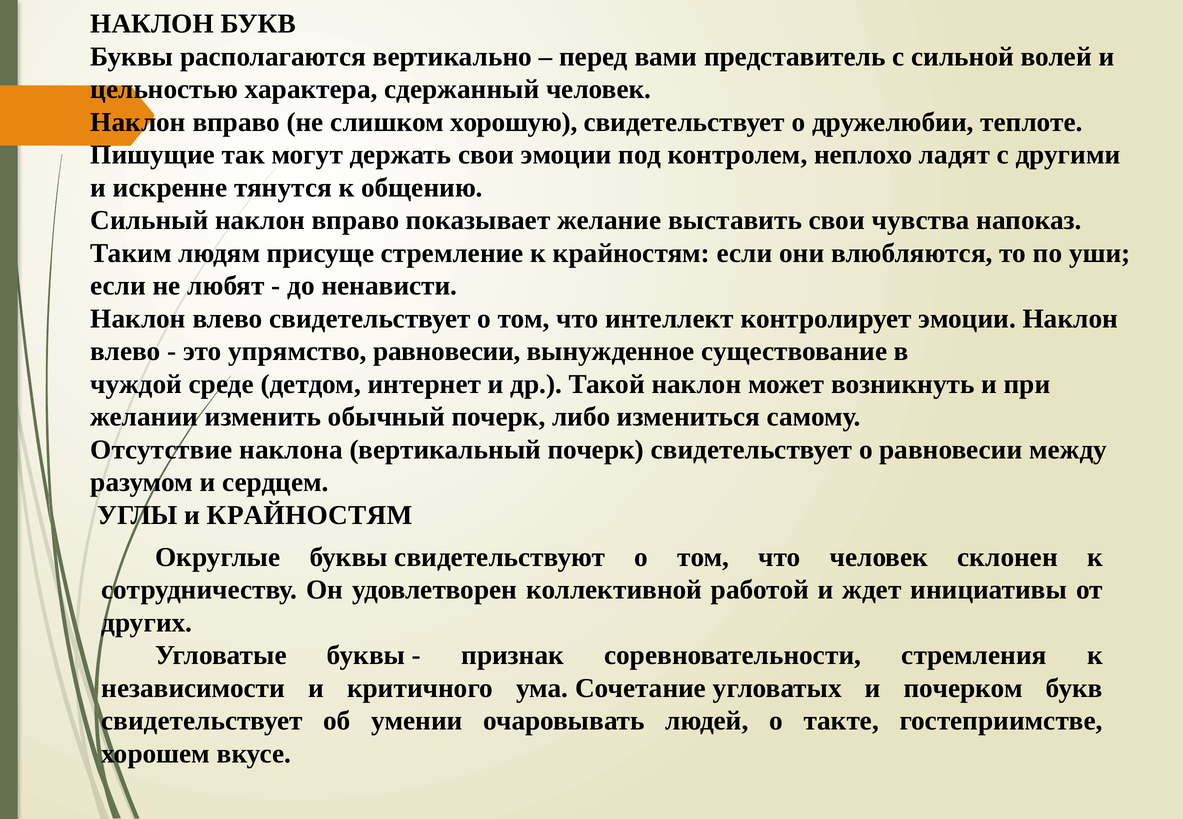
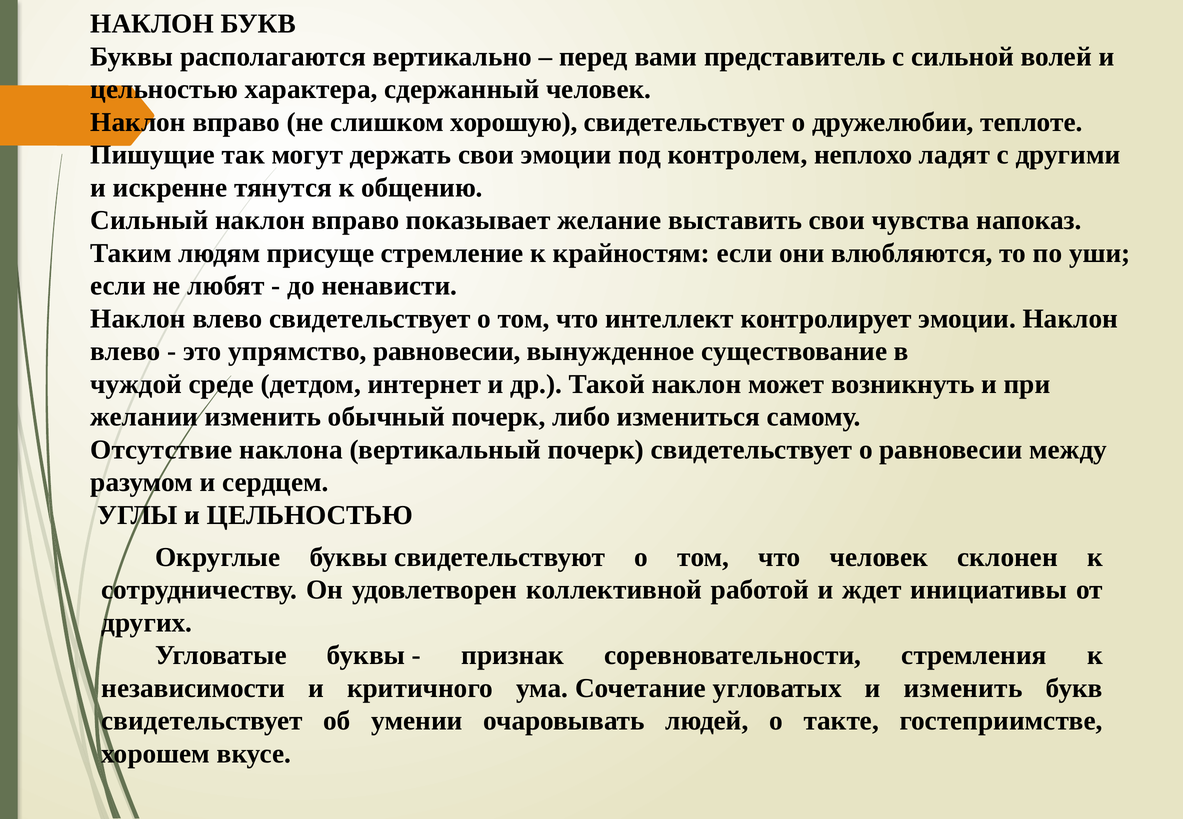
УГЛЫ и КРАЙНОСТЯМ: КРАЙНОСТЯМ -> ЦЕЛЬНОСТЬЮ
и почерком: почерком -> изменить
